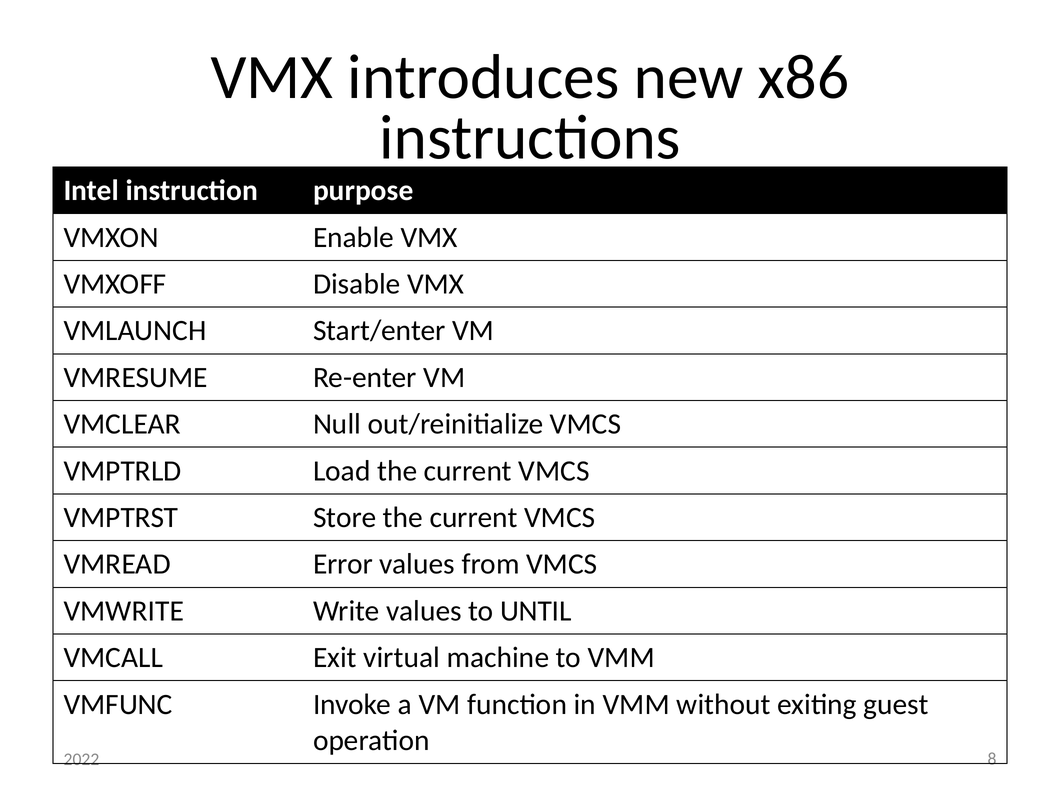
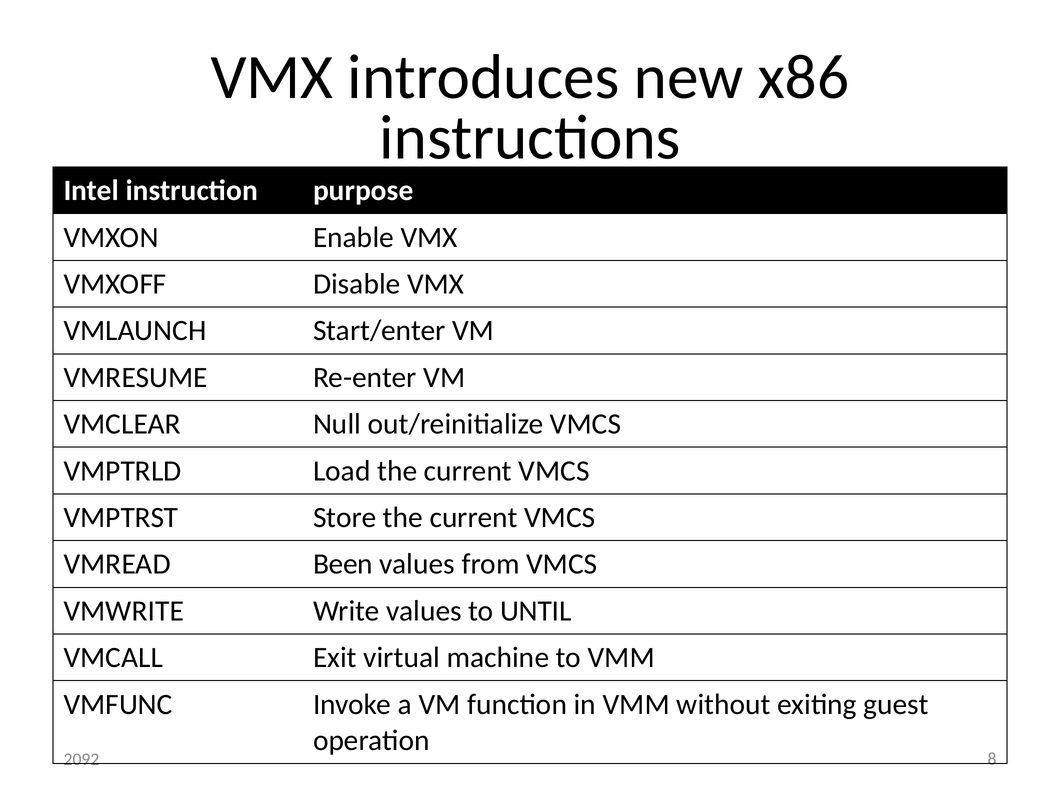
Error: Error -> Been
2022: 2022 -> 2092
